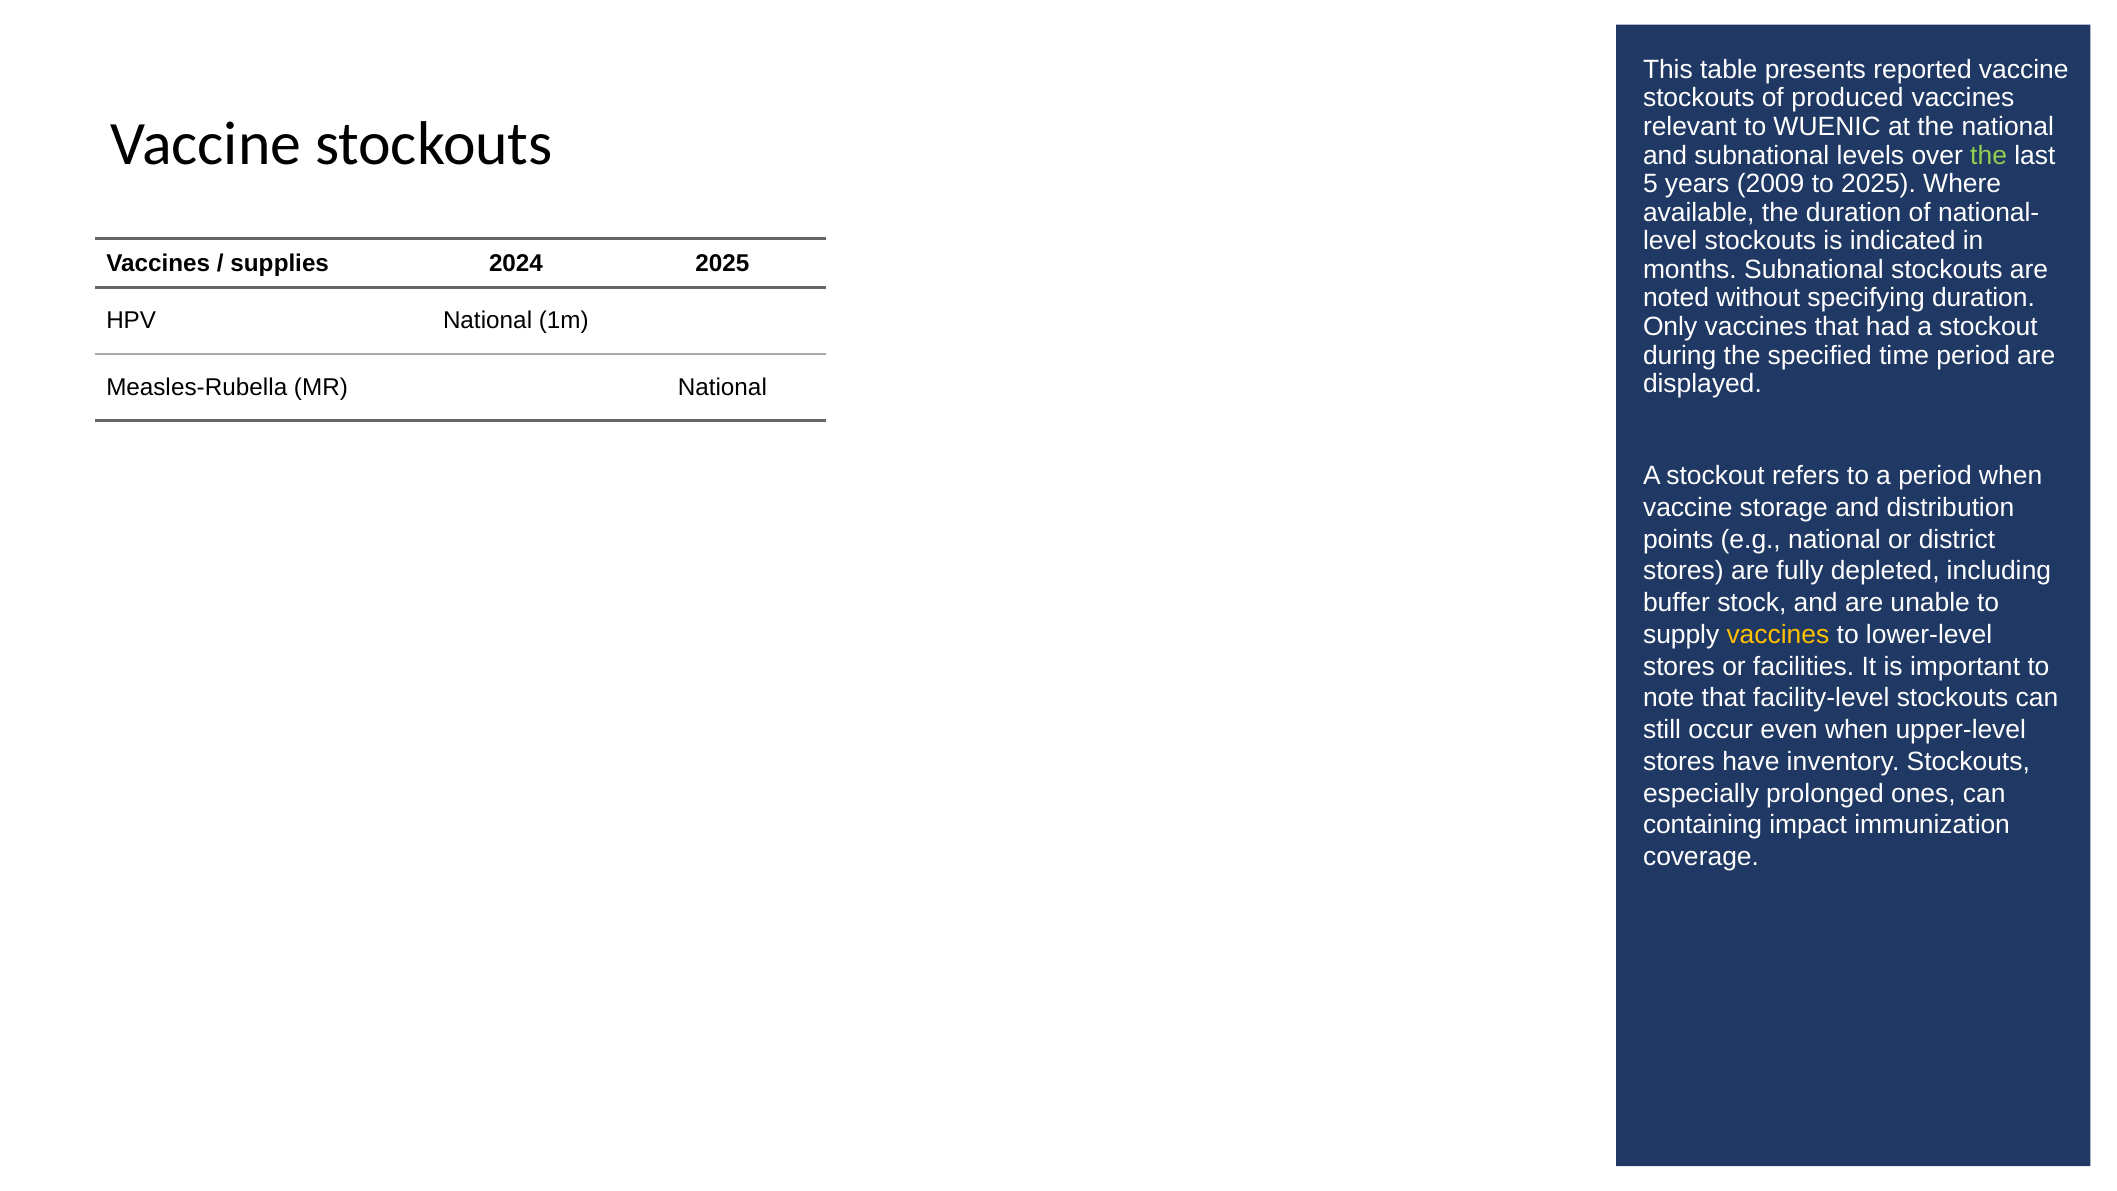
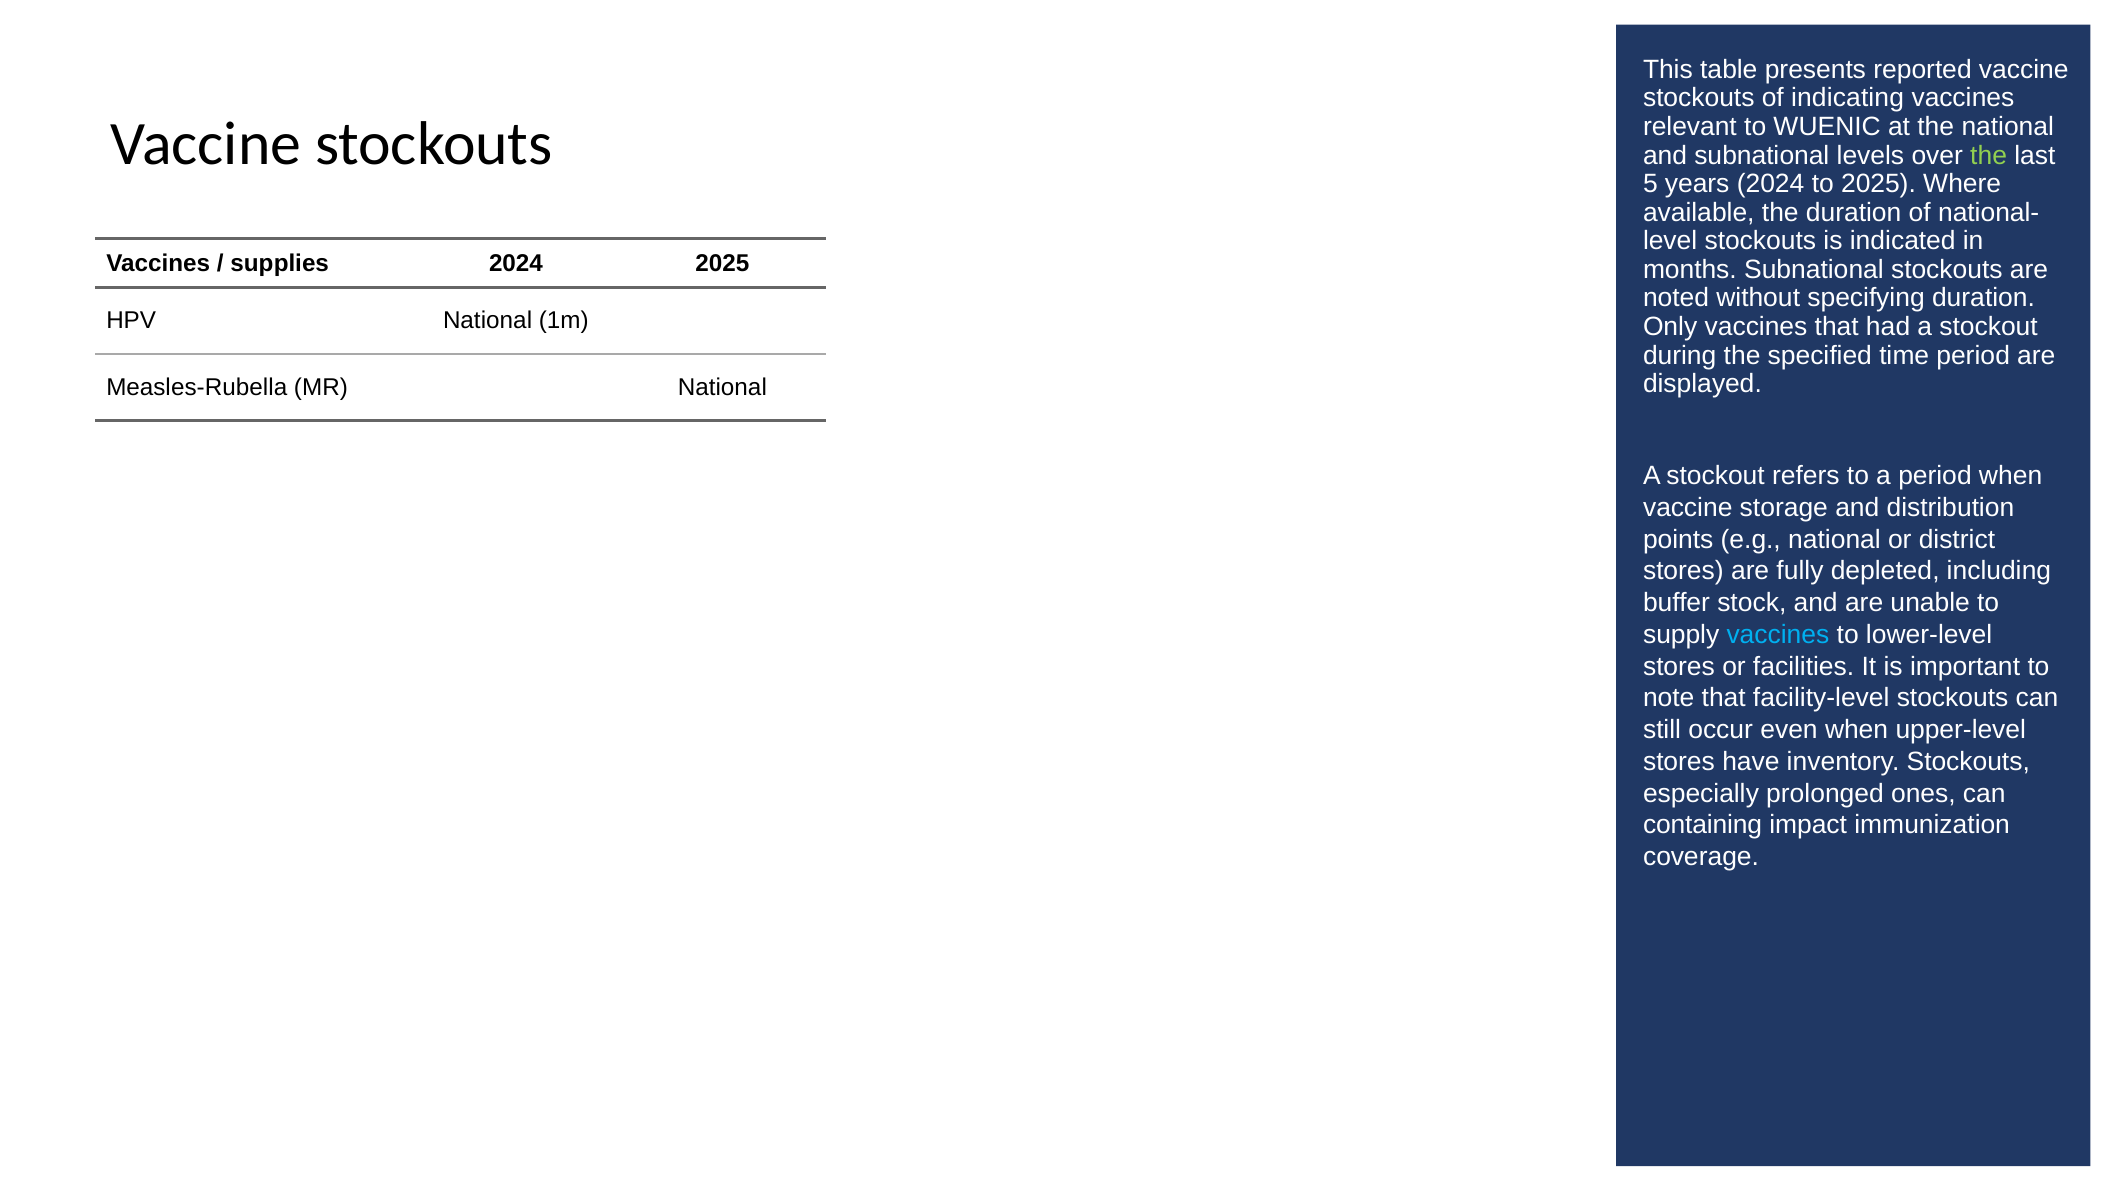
produced: produced -> indicating
years 2009: 2009 -> 2024
vaccines at (1778, 635) colour: yellow -> light blue
